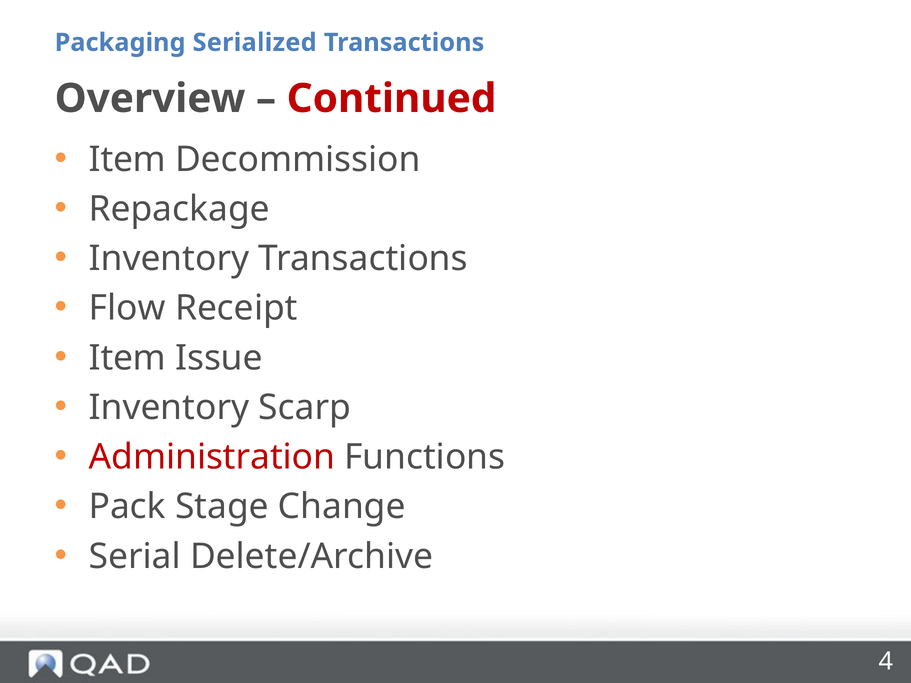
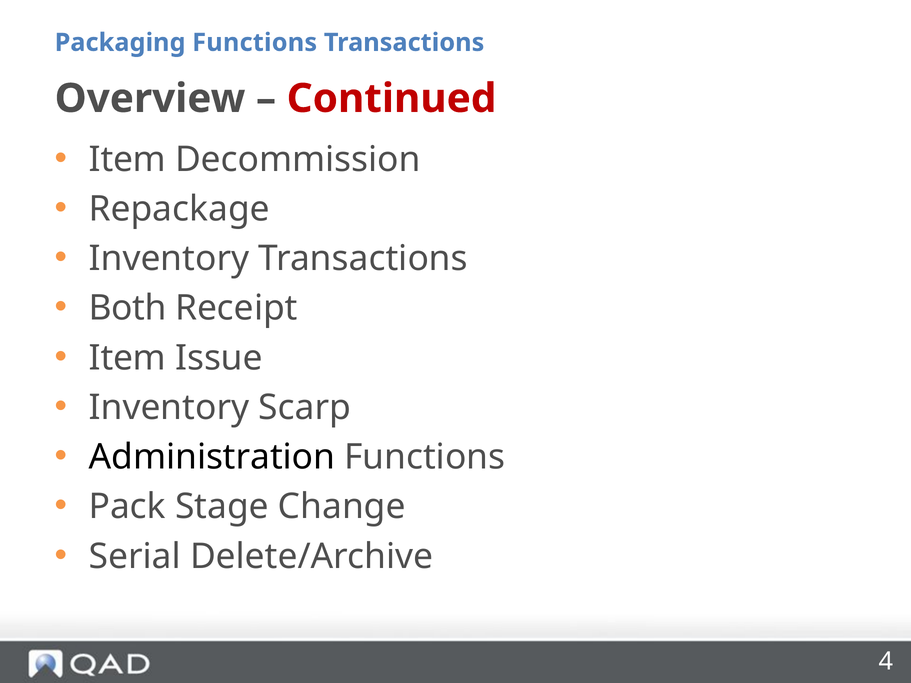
Packaging Serialized: Serialized -> Functions
Flow: Flow -> Both
Administration colour: red -> black
